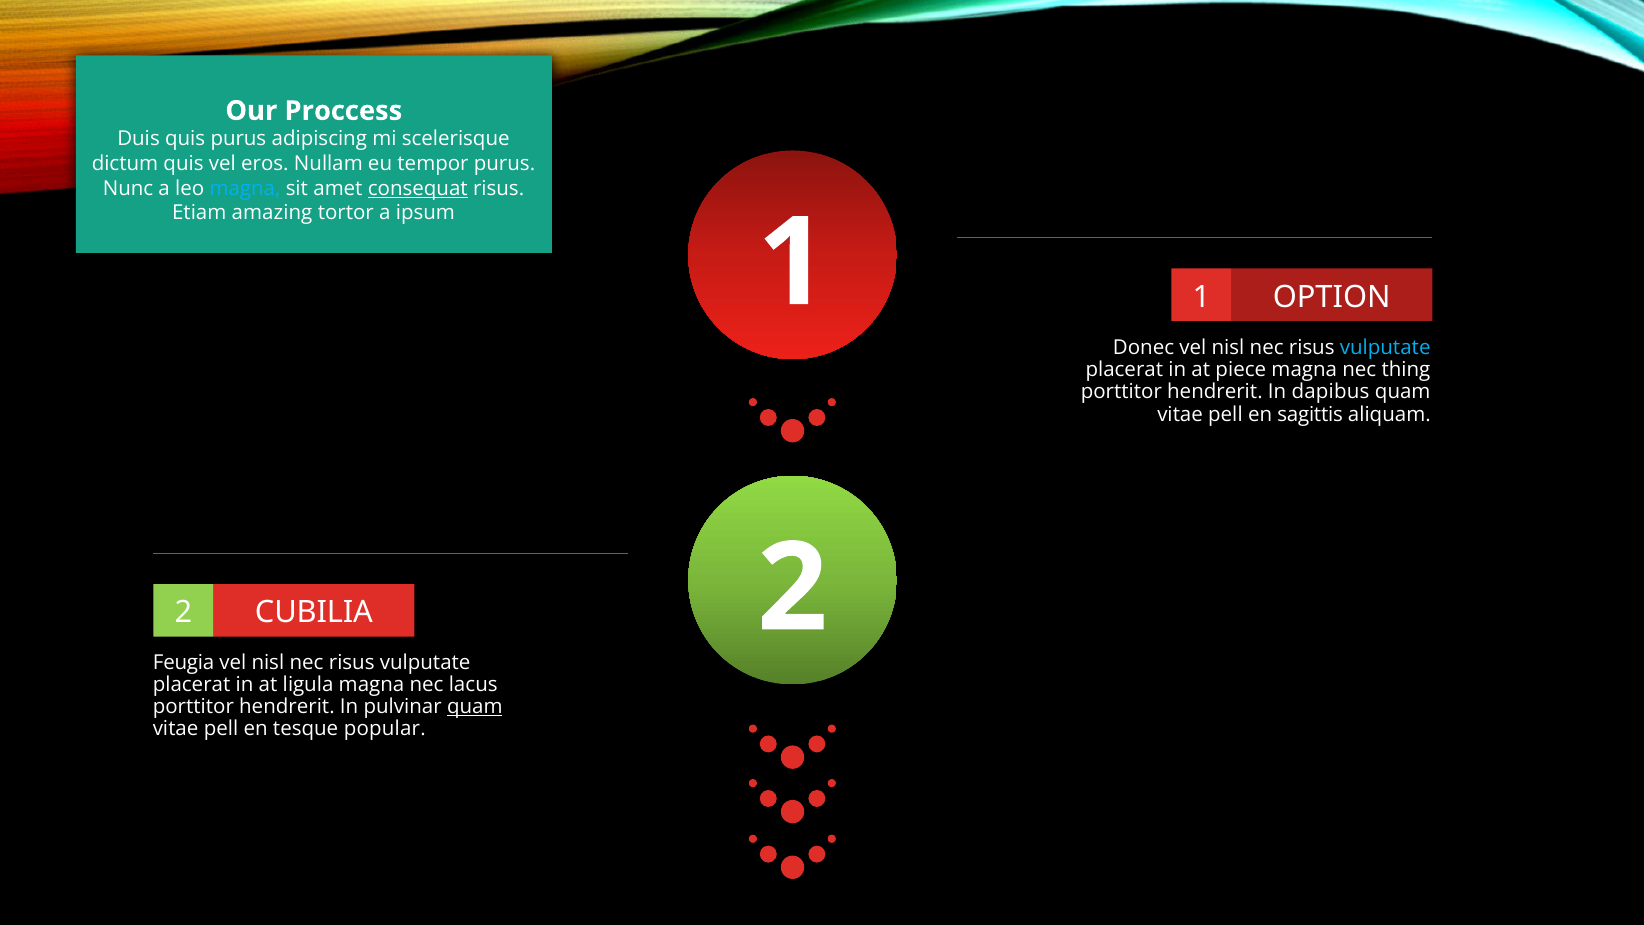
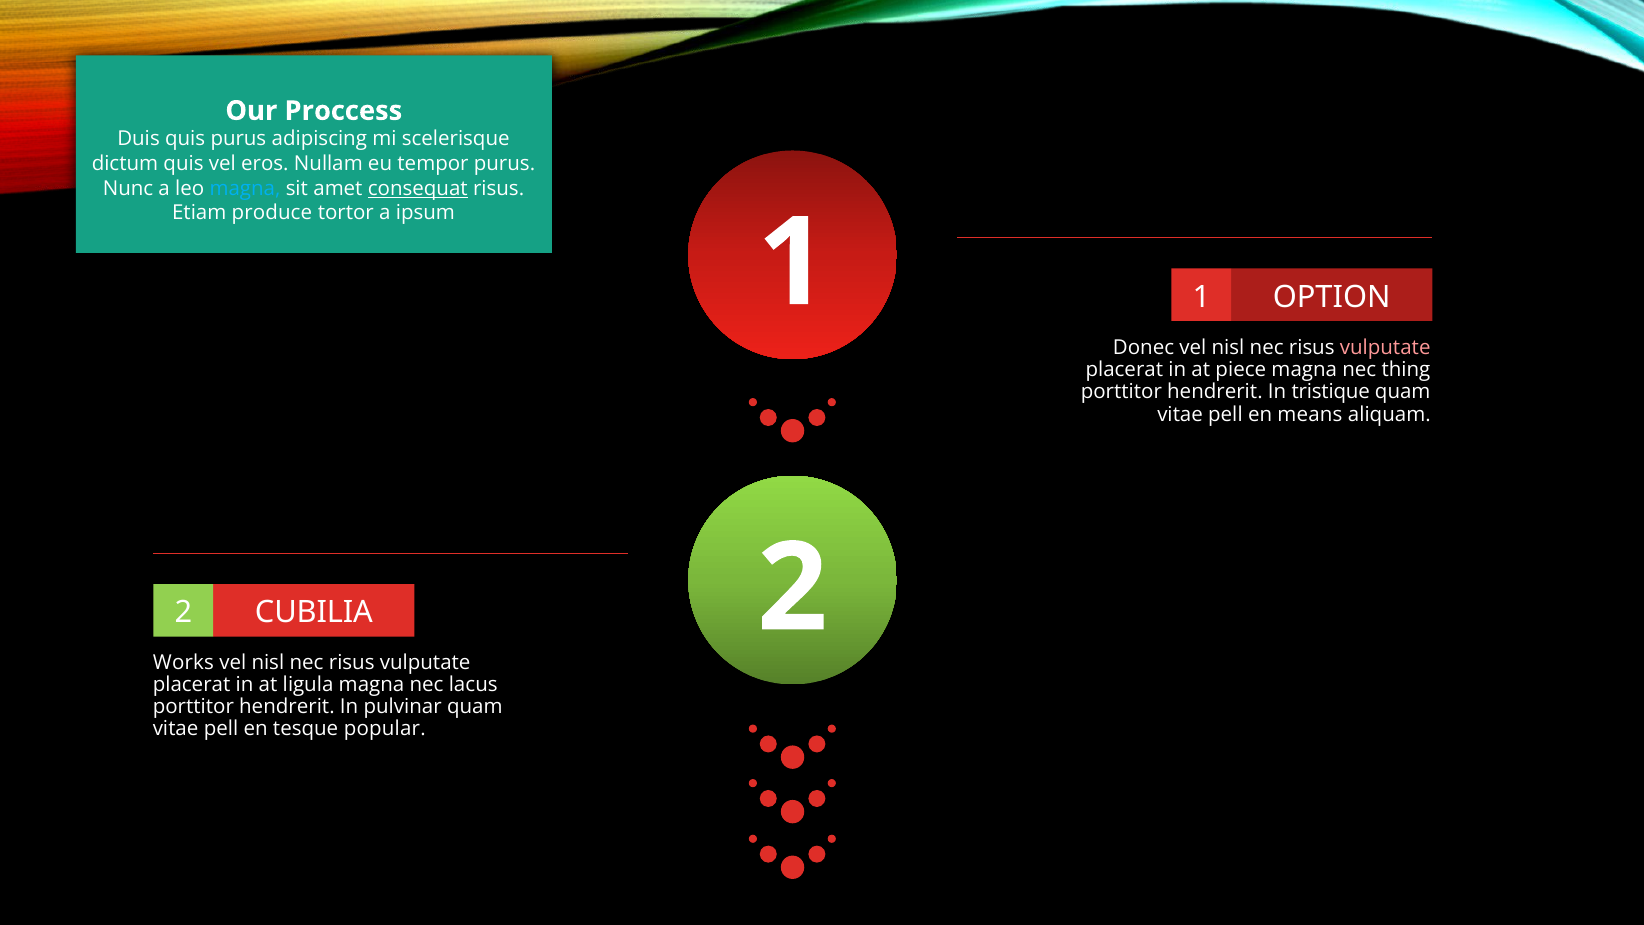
amazing: amazing -> produce
vulputate at (1385, 348) colour: light blue -> pink
dapibus: dapibus -> tristique
sagittis: sagittis -> means
Feugia: Feugia -> Works
quam at (475, 706) underline: present -> none
